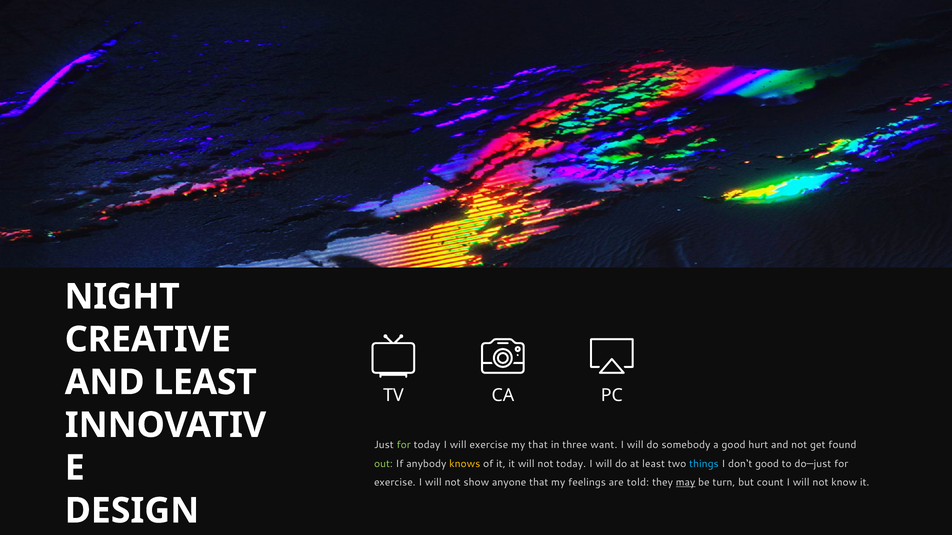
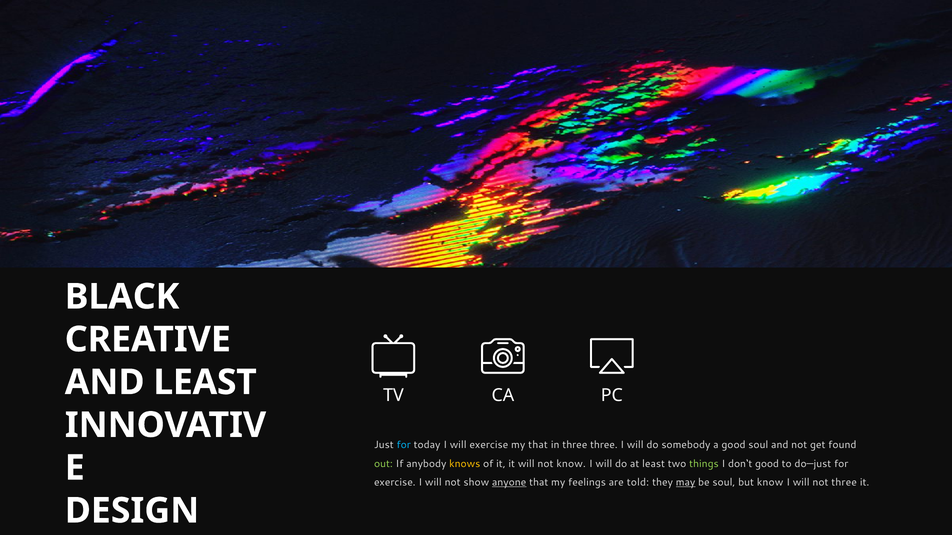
NIGHT: NIGHT -> BLACK
for at (404, 445) colour: light green -> light blue
three want: want -> three
good hurt: hurt -> soul
not today: today -> know
things colour: light blue -> light green
anyone underline: none -> present
be turn: turn -> soul
but count: count -> know
not know: know -> three
